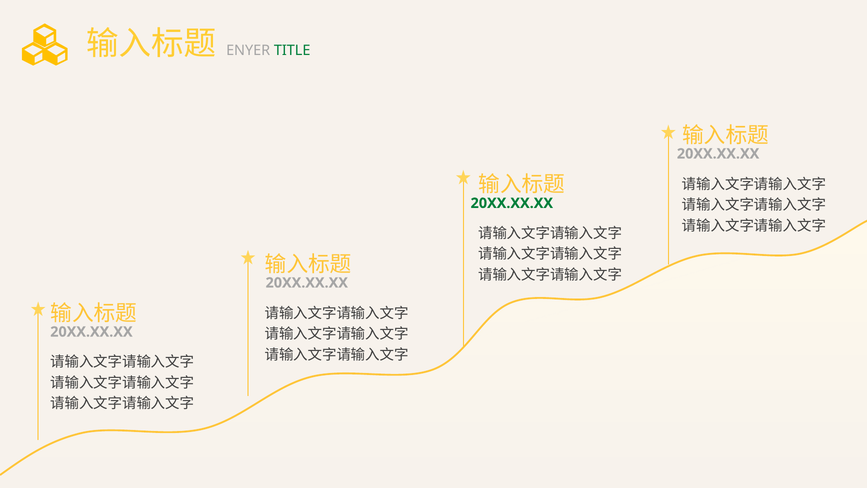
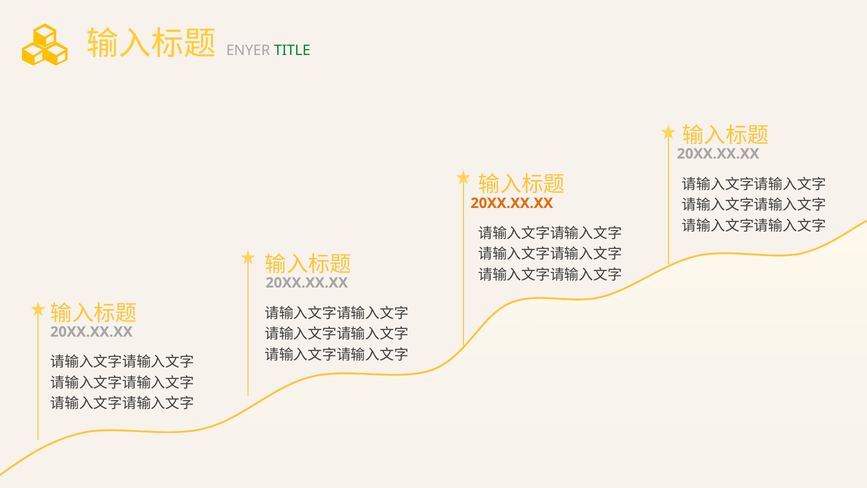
20XX.XX.XX at (512, 203) colour: green -> orange
